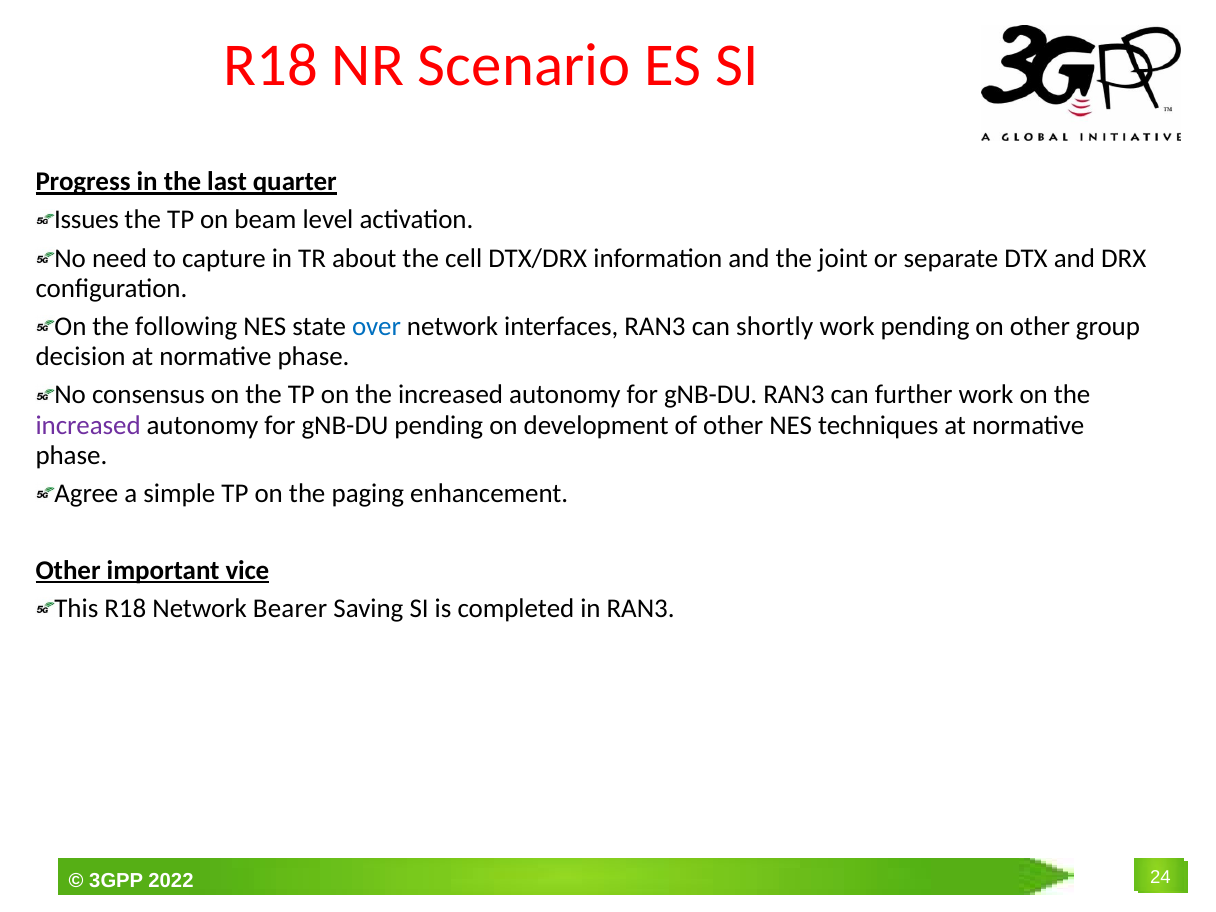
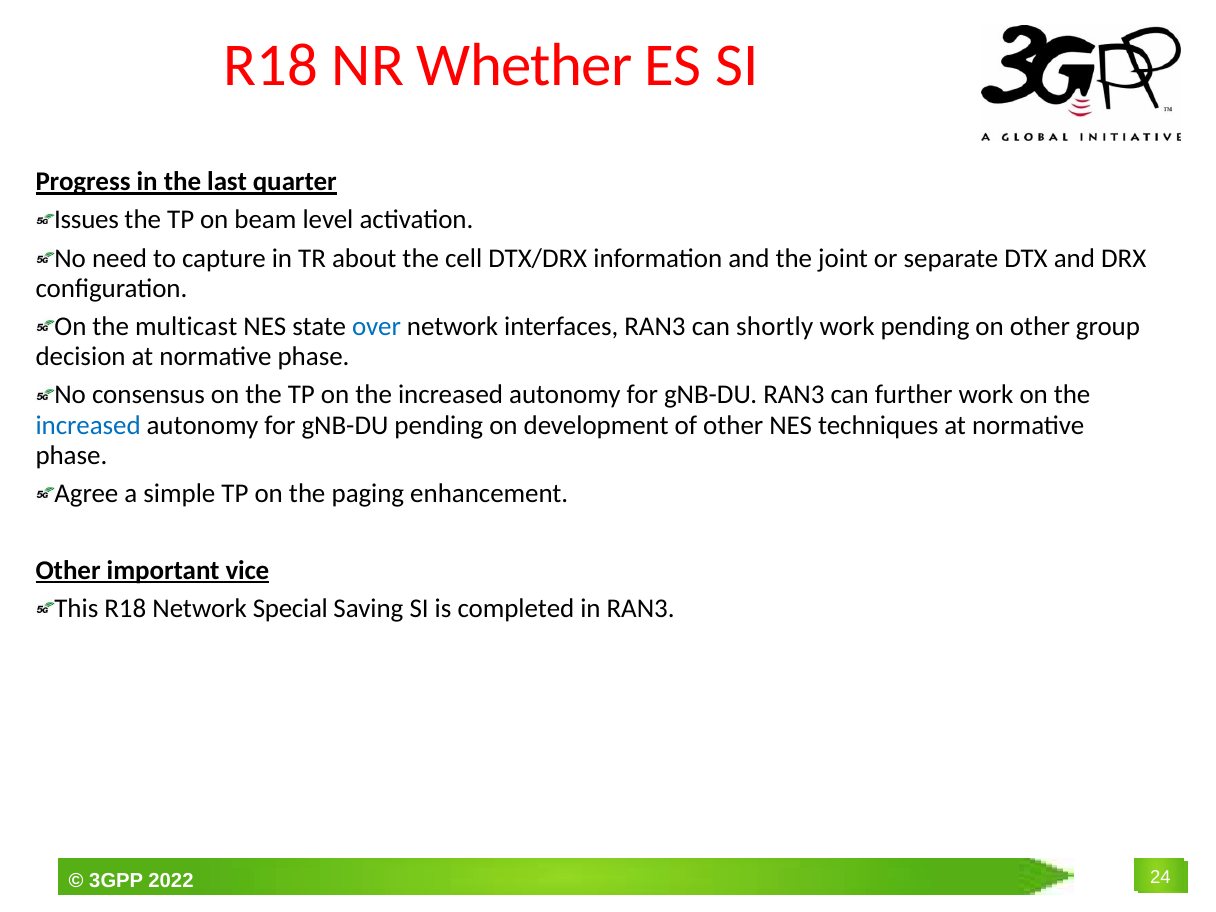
Scenario: Scenario -> Whether
following: following -> multicast
increased at (88, 425) colour: purple -> blue
Bearer: Bearer -> Special
